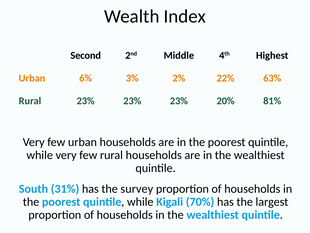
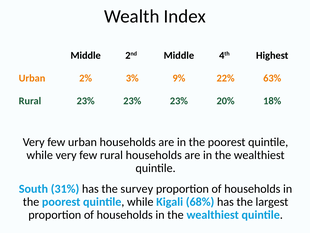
Second at (86, 55): Second -> Middle
6%: 6% -> 2%
2%: 2% -> 9%
81%: 81% -> 18%
70%: 70% -> 68%
